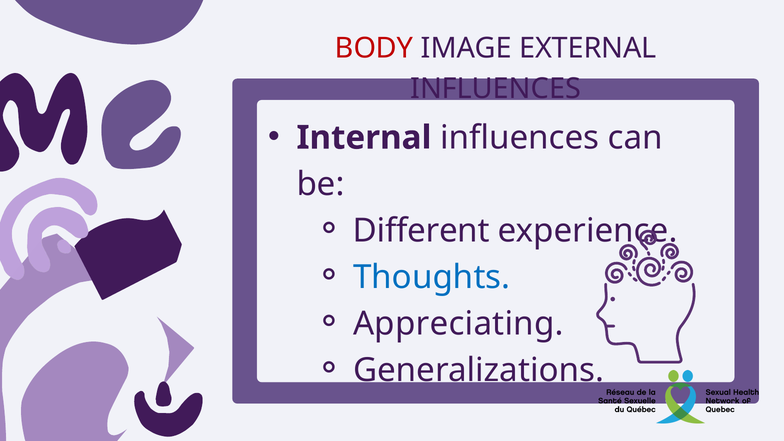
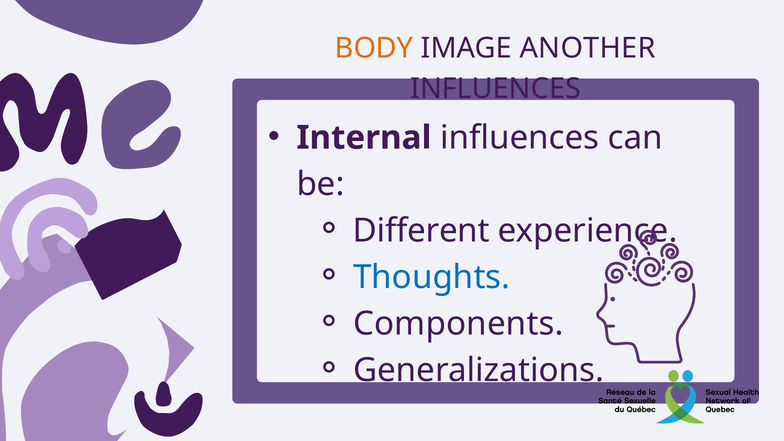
BODY colour: red -> orange
EXTERNAL: EXTERNAL -> ANOTHER
Appreciating: Appreciating -> Components
